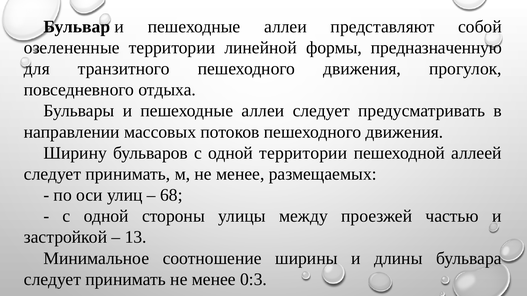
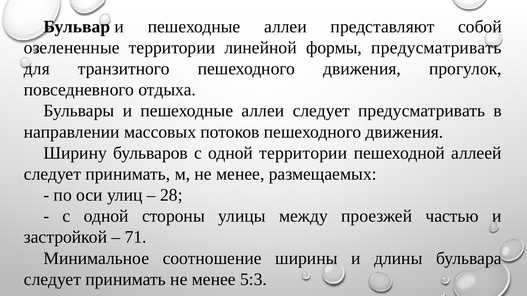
формы предназначенную: предназначенную -> предусматривать
68: 68 -> 28
13: 13 -> 71
0:3: 0:3 -> 5:3
